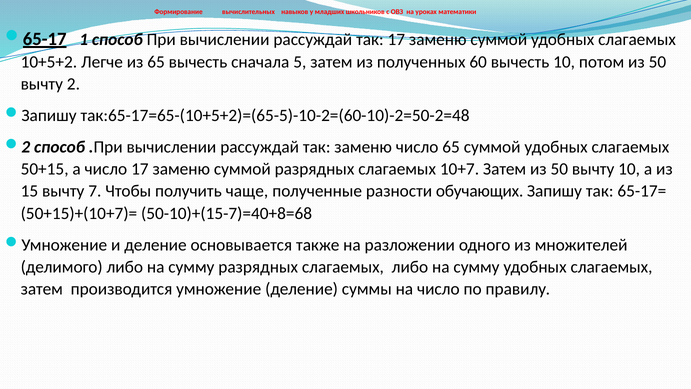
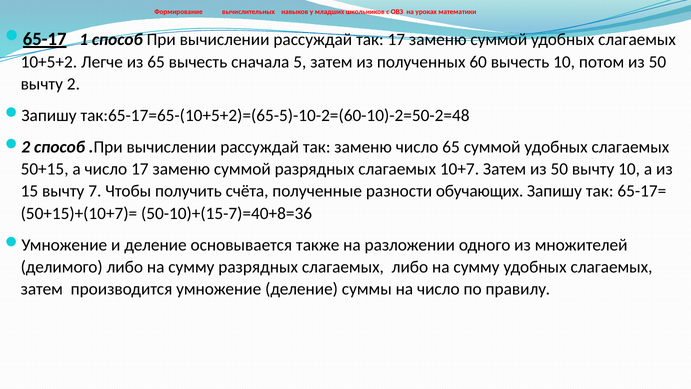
чаще: чаще -> счёта
50-10)+(15-7)=40+8=68: 50-10)+(15-7)=40+8=68 -> 50-10)+(15-7)=40+8=36
